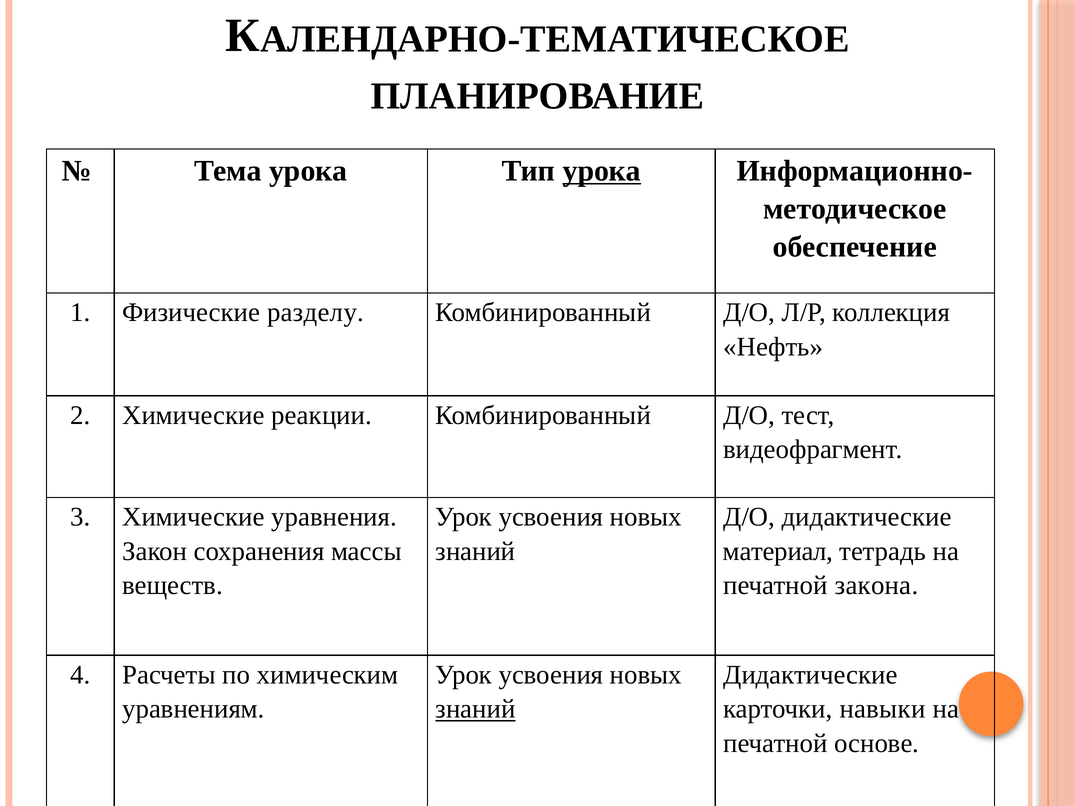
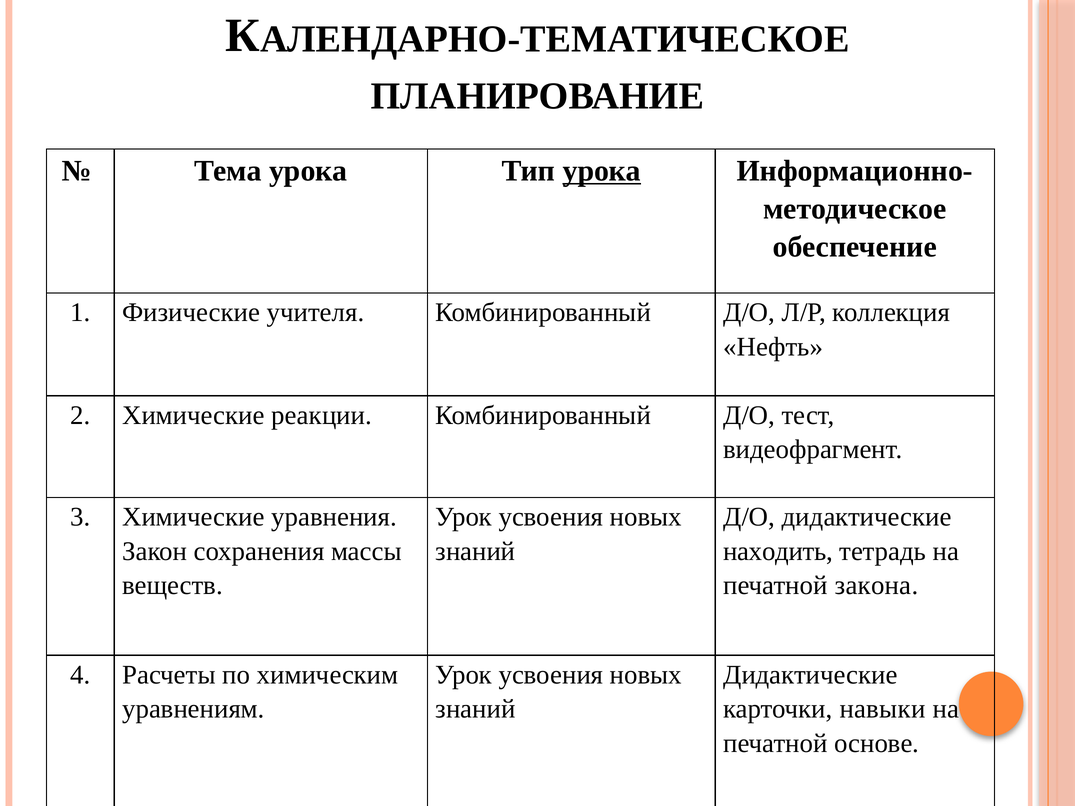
разделу: разделу -> учителя
материал: материал -> находить
знаний at (475, 709) underline: present -> none
